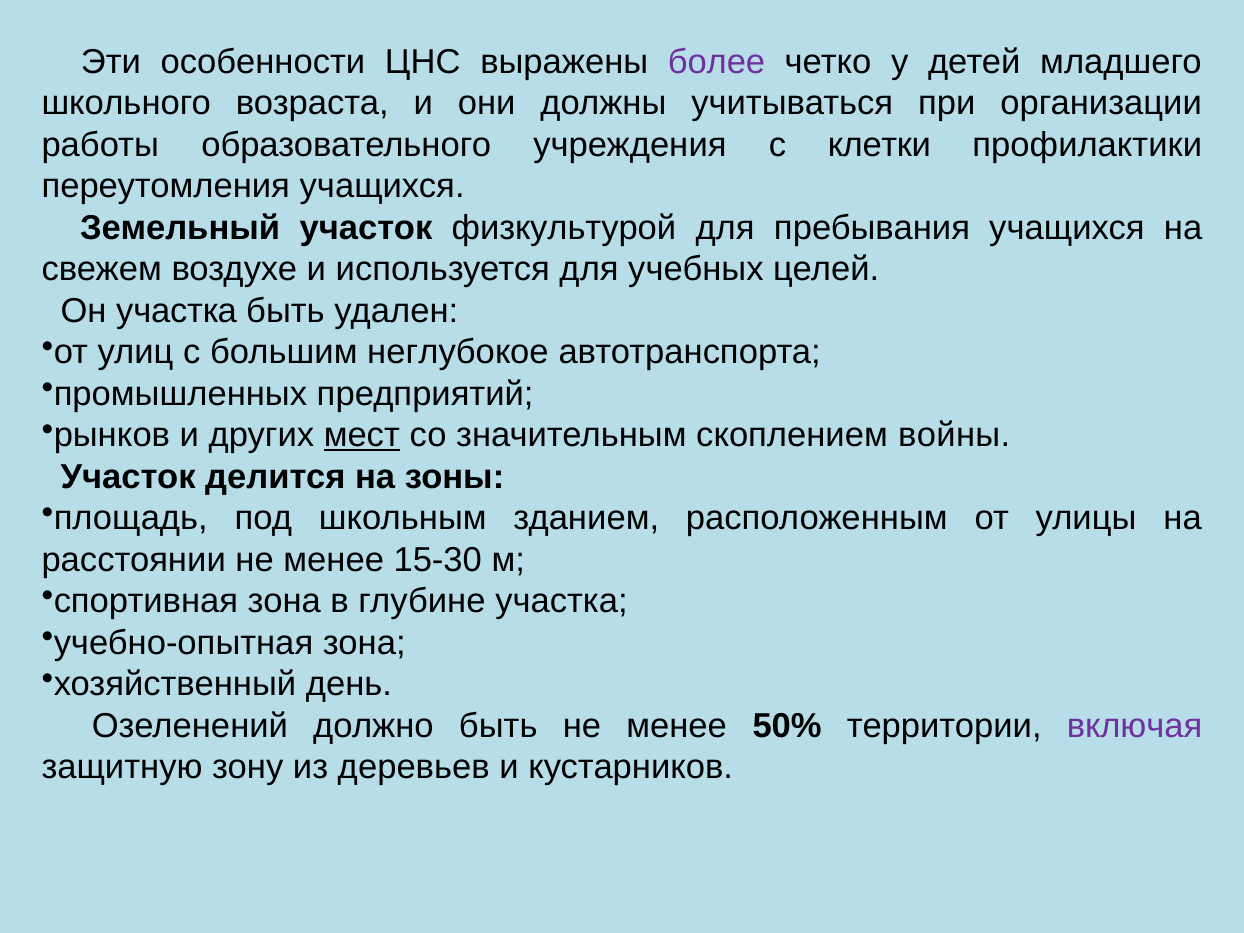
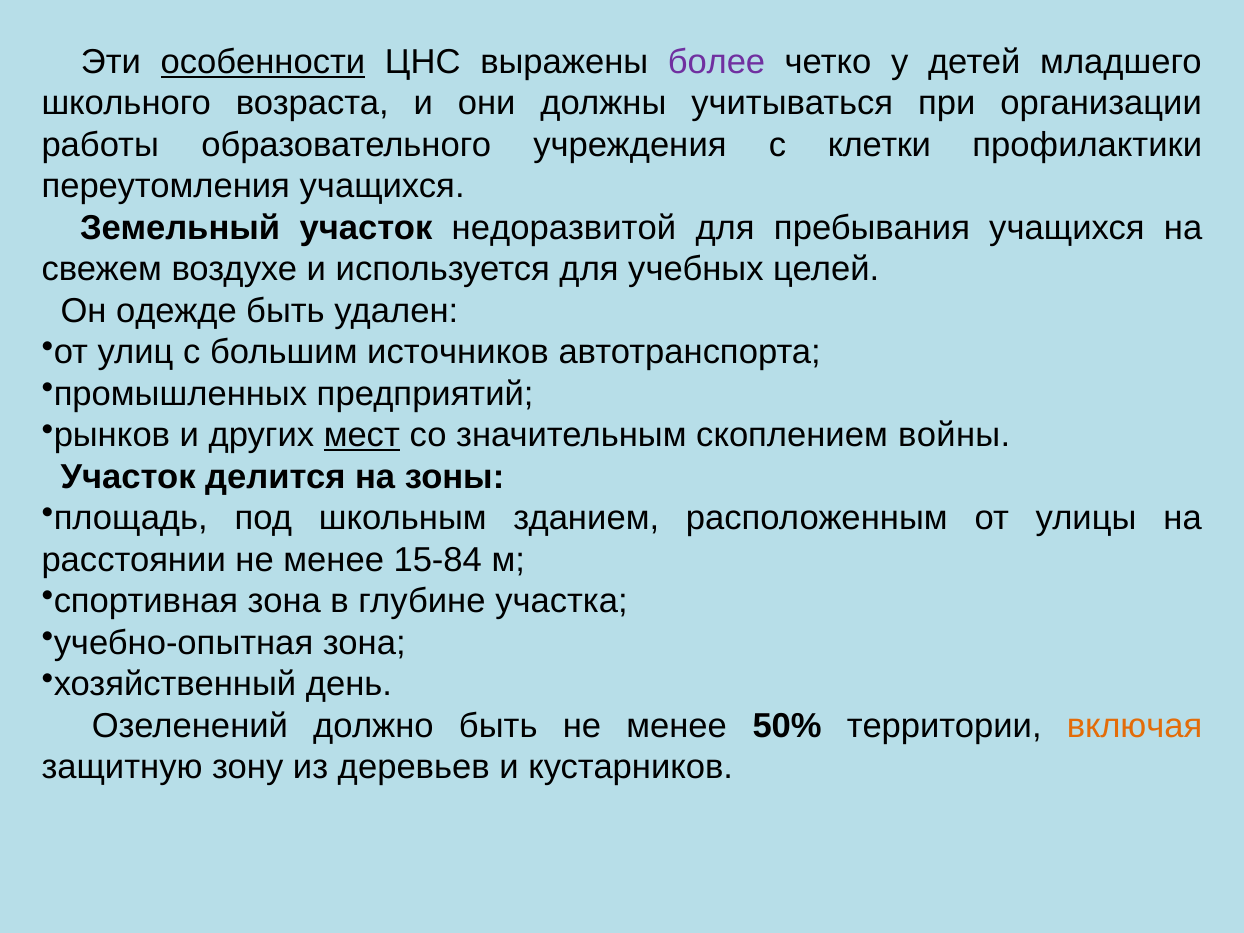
особенности underline: none -> present
физкультурой: физкультурой -> недоразвитой
Он участка: участка -> одежде
неглубокое: неглубокое -> источников
15-30: 15-30 -> 15-84
включая colour: purple -> orange
